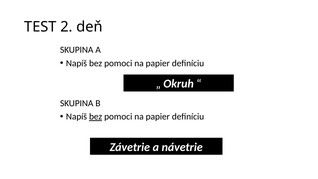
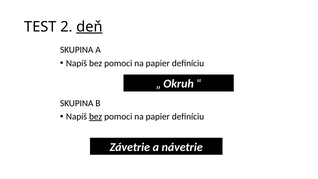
deň underline: none -> present
